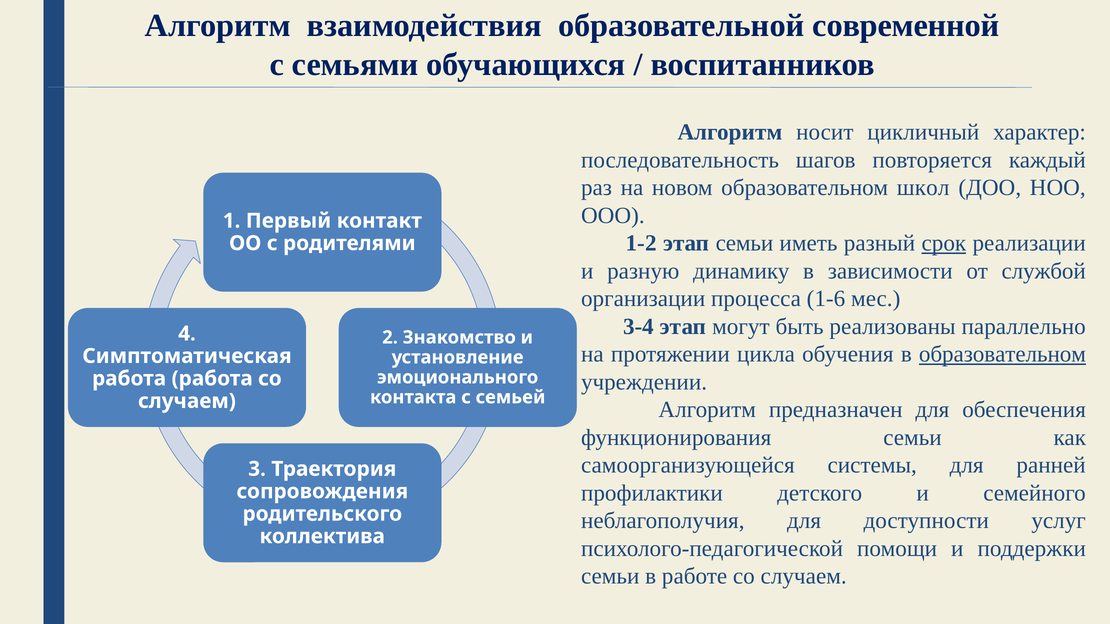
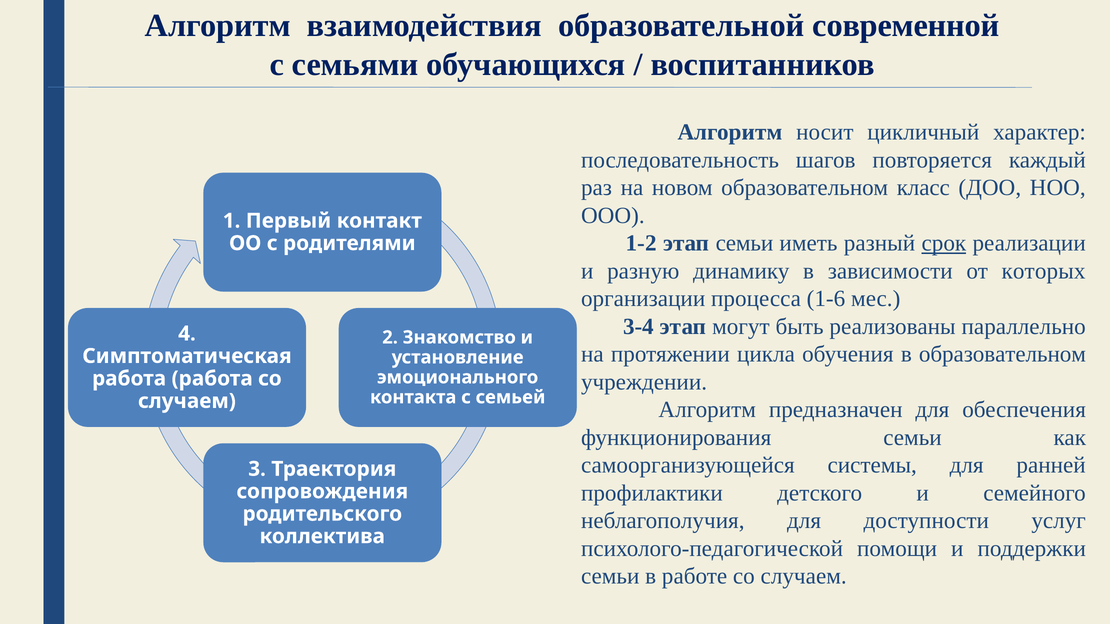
школ: школ -> класс
службой: службой -> которых
образовательном at (1002, 354) underline: present -> none
